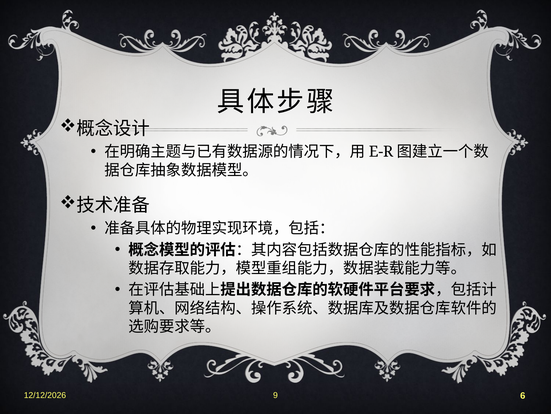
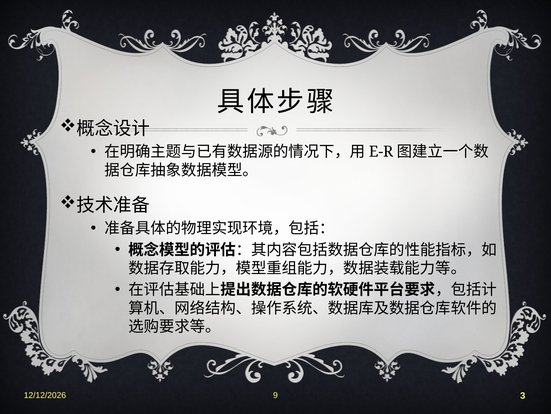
6: 6 -> 3
